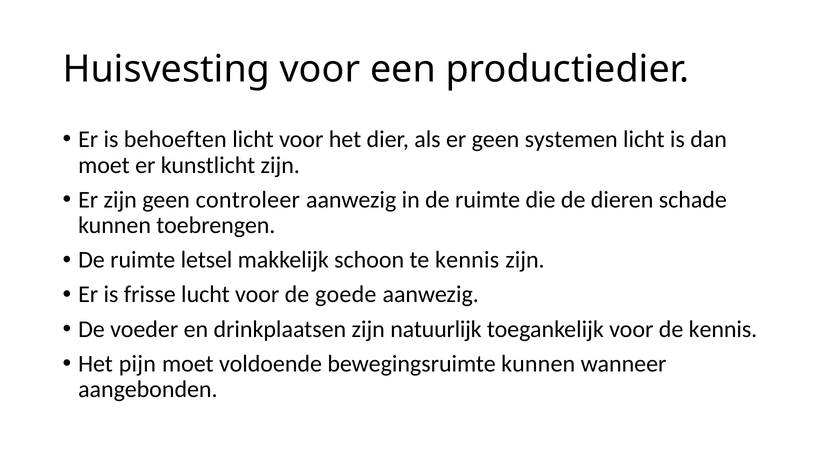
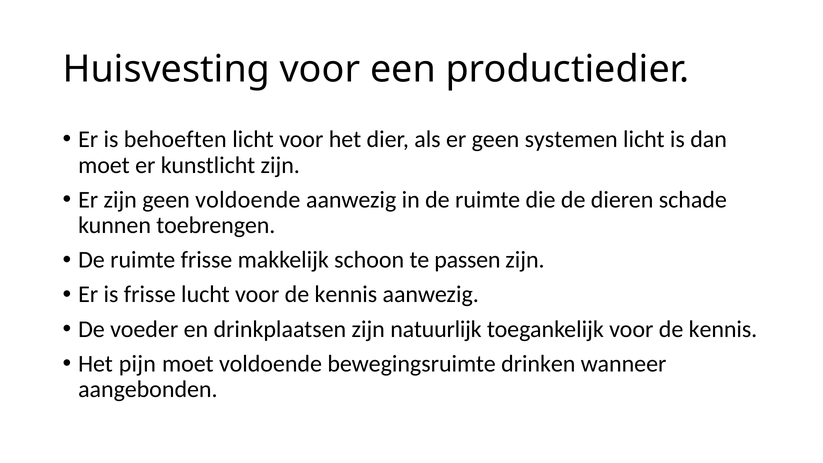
geen controleer: controleer -> voldoende
ruimte letsel: letsel -> frisse
te kennis: kennis -> passen
lucht voor de goede: goede -> kennis
bewegingsruimte kunnen: kunnen -> drinken
